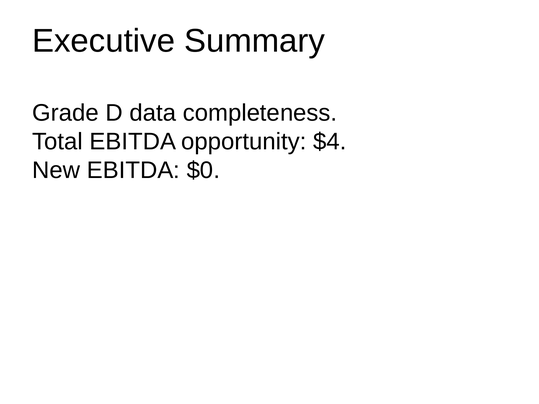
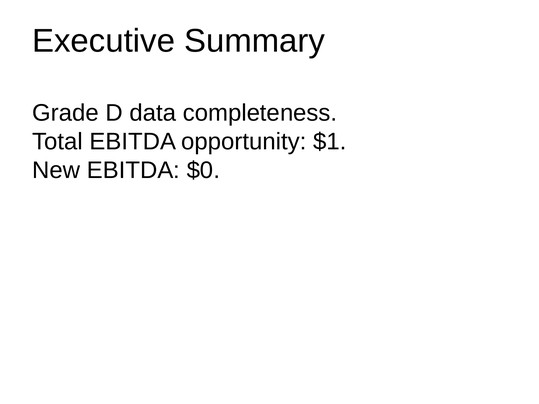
$4: $4 -> $1
